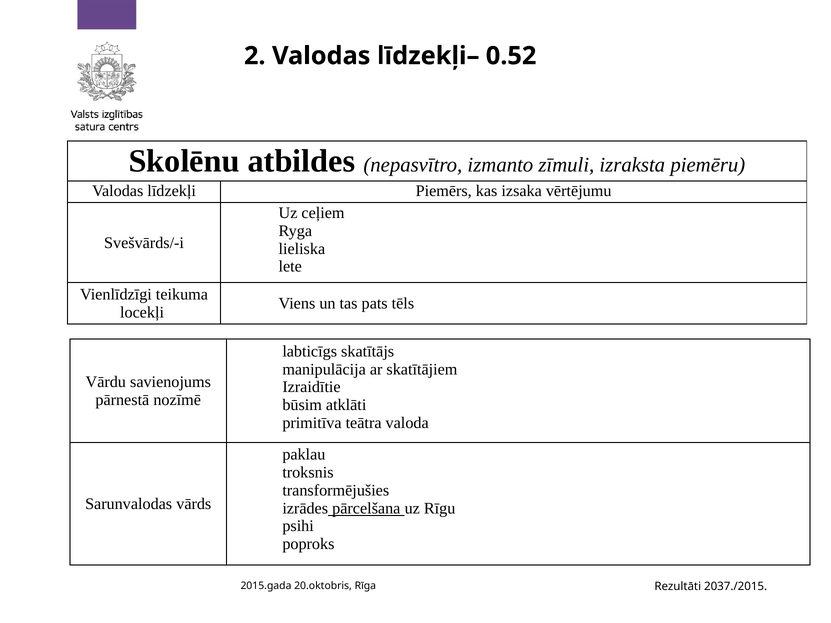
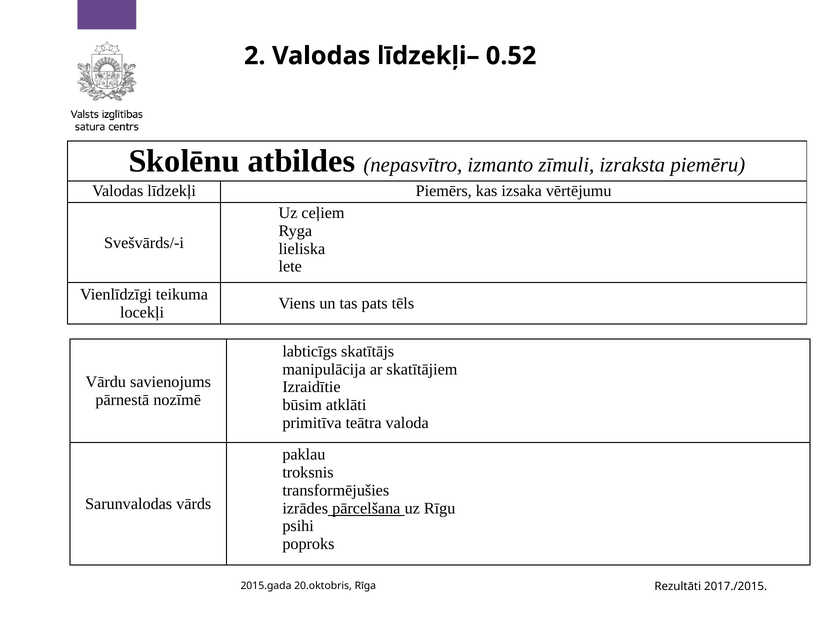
2037./2015: 2037./2015 -> 2017./2015
